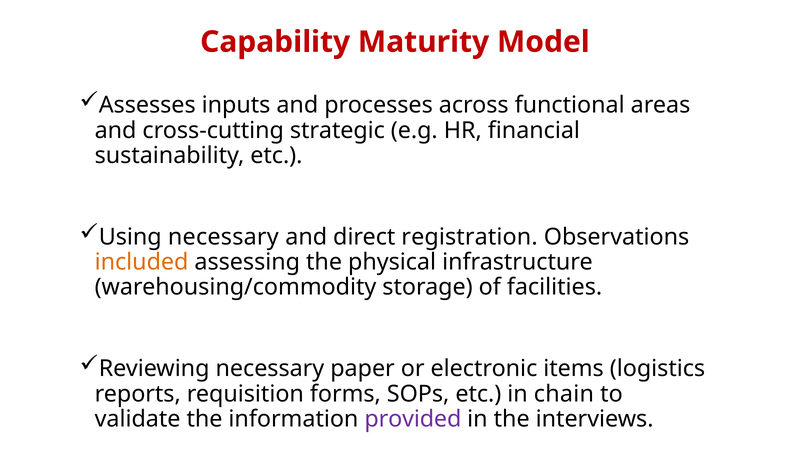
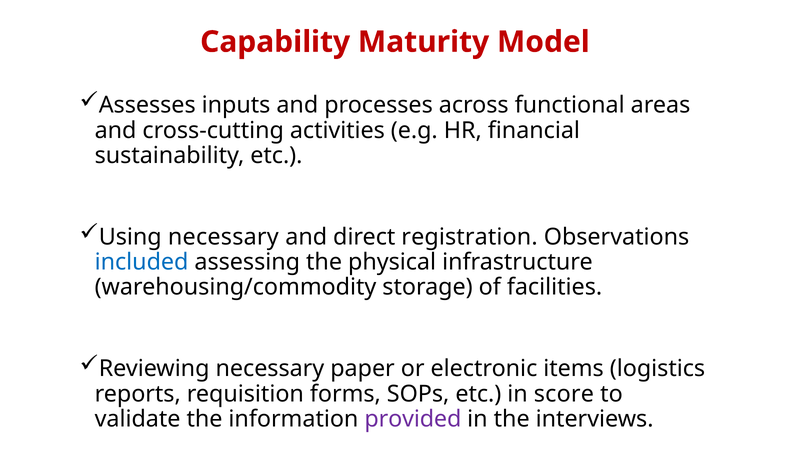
strategic: strategic -> activities
included colour: orange -> blue
chain: chain -> score
